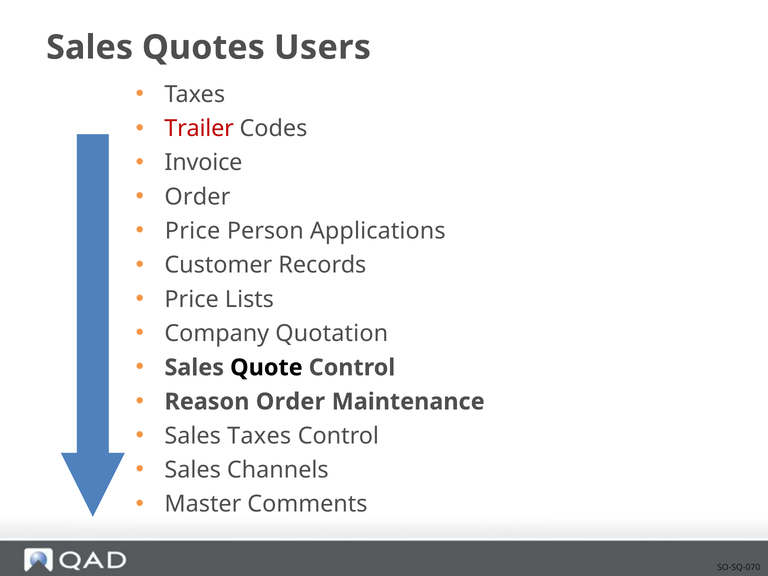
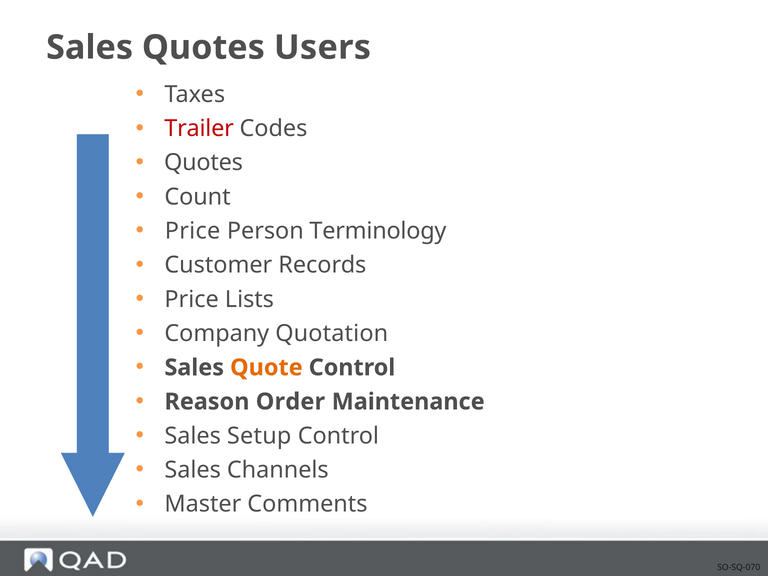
Invoice at (203, 163): Invoice -> Quotes
Order at (197, 197): Order -> Count
Applications: Applications -> Terminology
Quote colour: black -> orange
Sales Taxes: Taxes -> Setup
